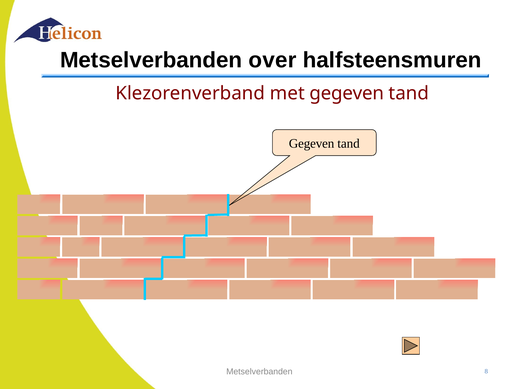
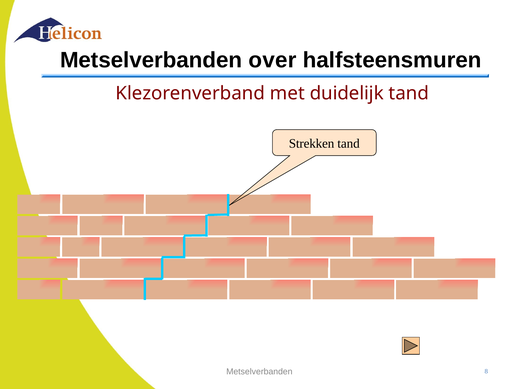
met gegeven: gegeven -> duidelijk
Gegeven at (312, 144): Gegeven -> Strekken
